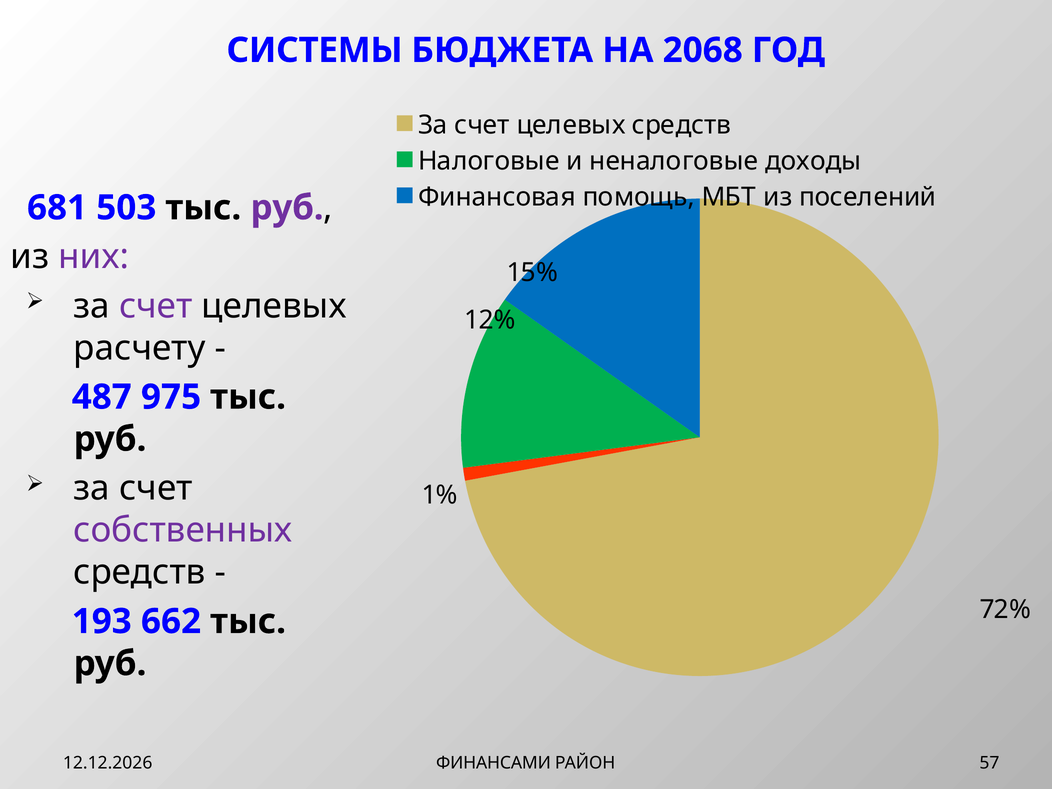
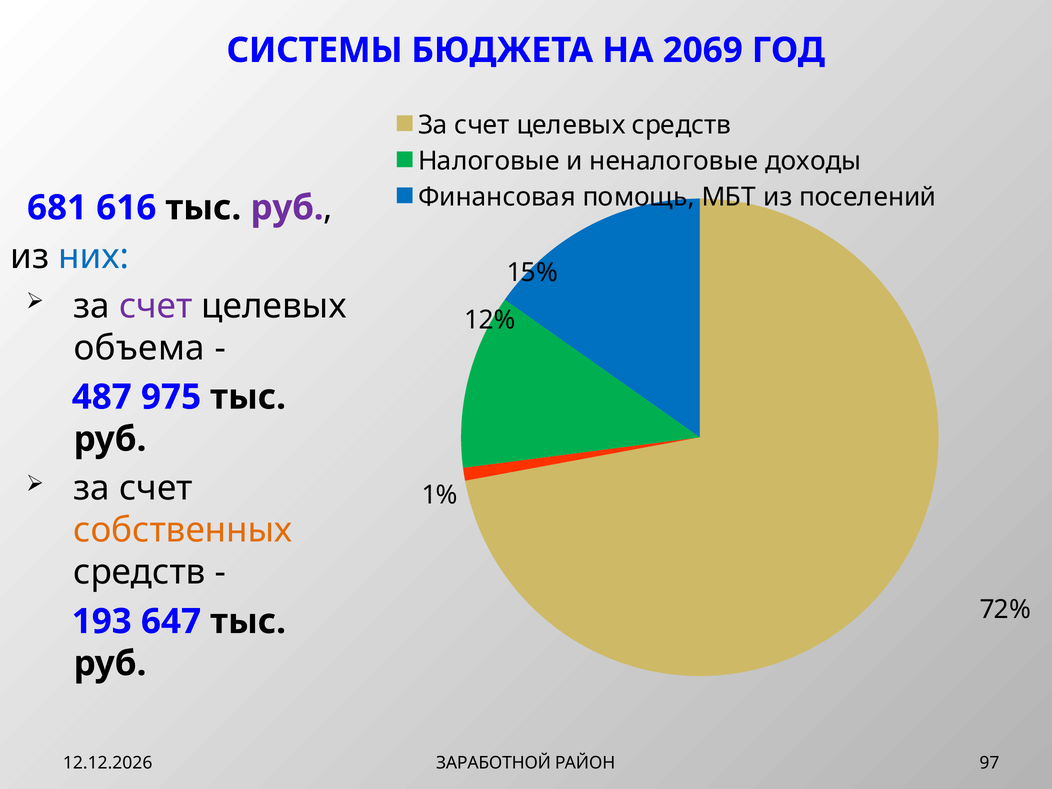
2068: 2068 -> 2069
503: 503 -> 616
них colour: purple -> blue
расчету: расчету -> объема
собственных colour: purple -> orange
662: 662 -> 647
ФИНАНСАМИ: ФИНАНСАМИ -> ЗАРАБОТНОЙ
57: 57 -> 97
